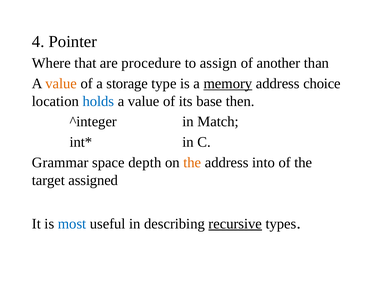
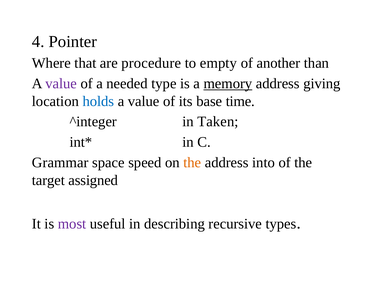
assign: assign -> empty
value at (61, 84) colour: orange -> purple
storage: storage -> needed
choice: choice -> giving
then: then -> time
Match: Match -> Taken
depth: depth -> speed
most colour: blue -> purple
recursive underline: present -> none
